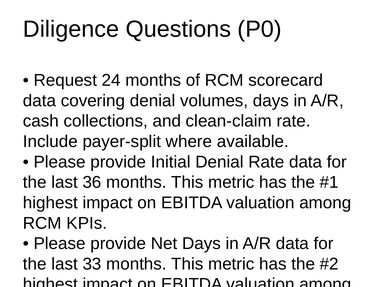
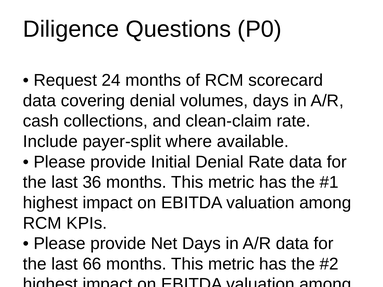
33: 33 -> 66
